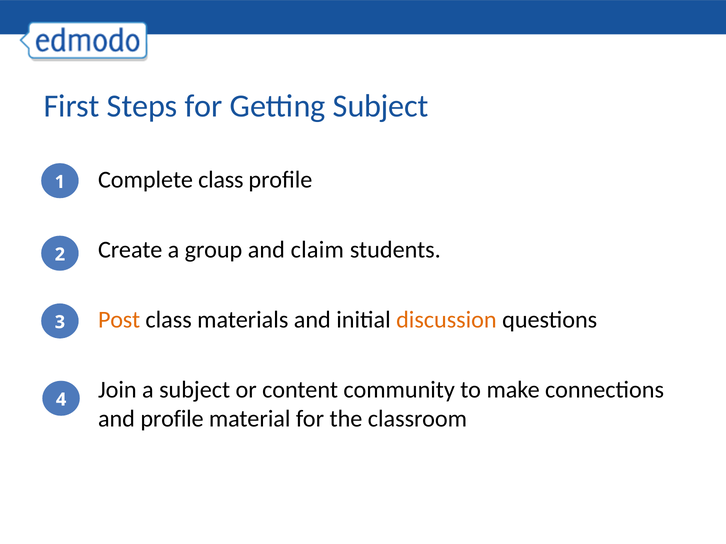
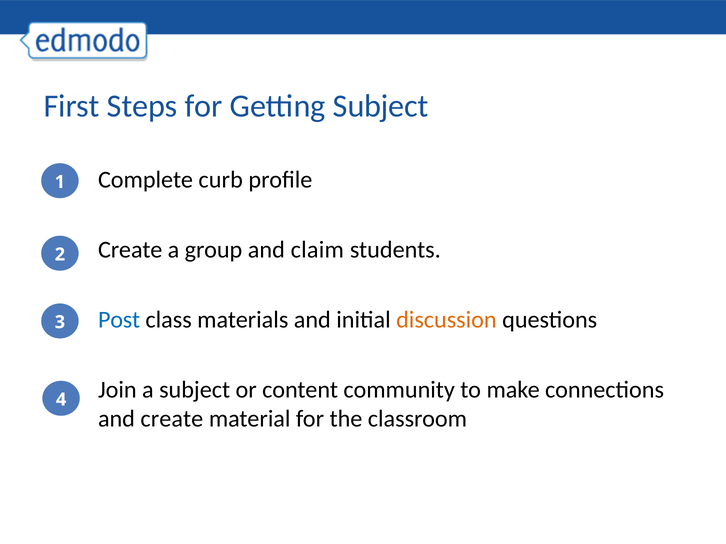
Complete class: class -> curb
Post colour: orange -> blue
and profile: profile -> create
